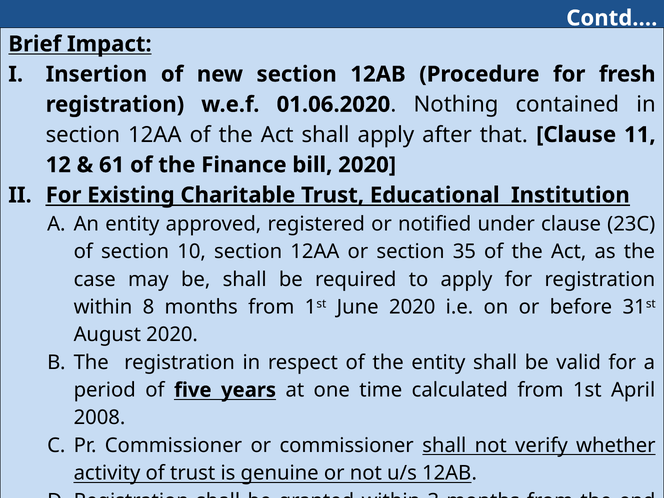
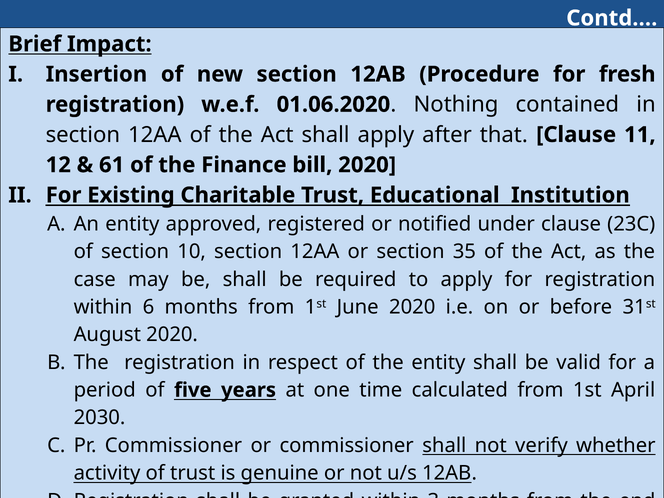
within 8: 8 -> 6
2008: 2008 -> 2030
